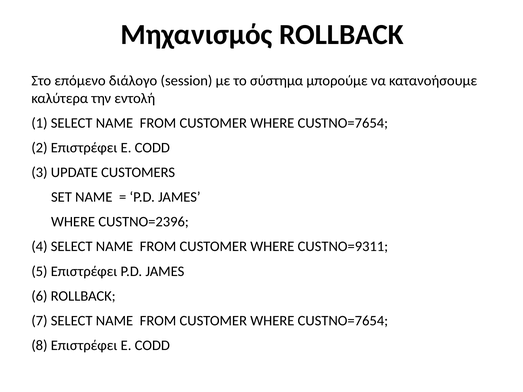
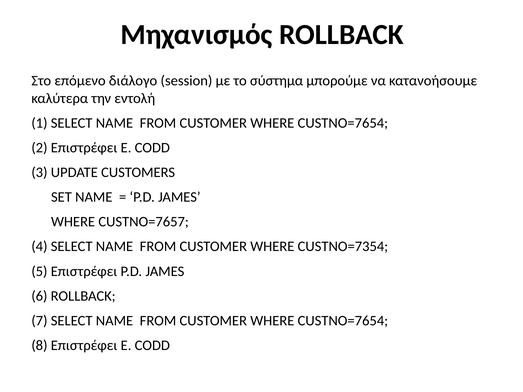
CUSTNO=2396: CUSTNO=2396 -> CUSTNO=7657
CUSTNO=9311: CUSTNO=9311 -> CUSTNO=7354
